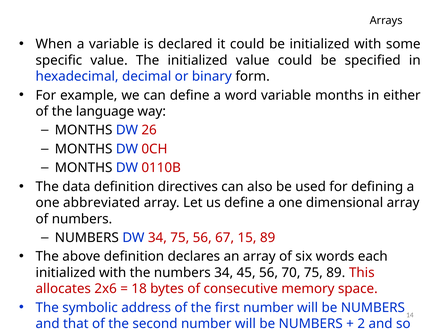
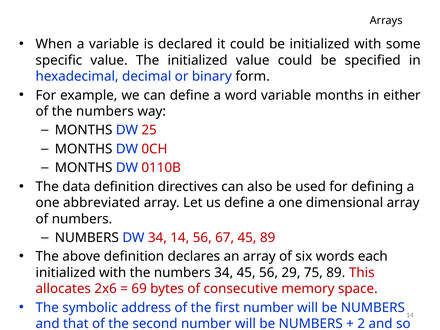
of the language: language -> numbers
26: 26 -> 25
34 75: 75 -> 14
67 15: 15 -> 45
70: 70 -> 29
18: 18 -> 69
